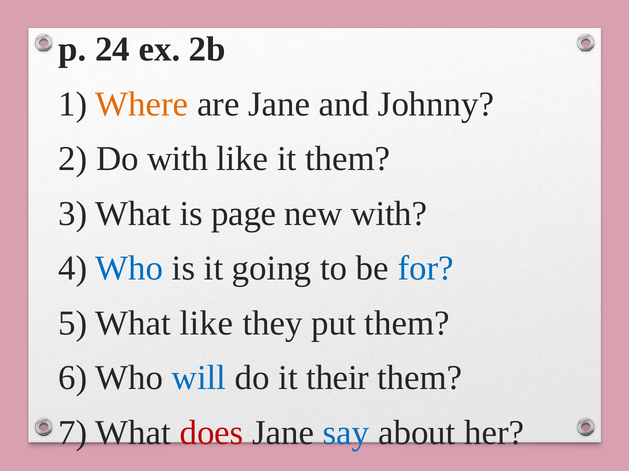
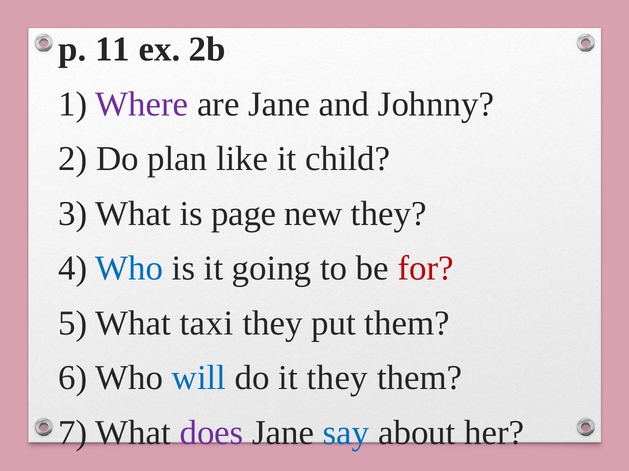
24: 24 -> 11
Where colour: orange -> purple
Do with: with -> plan
it them: them -> child
new with: with -> they
for colour: blue -> red
What like: like -> taxi
it their: their -> they
does colour: red -> purple
